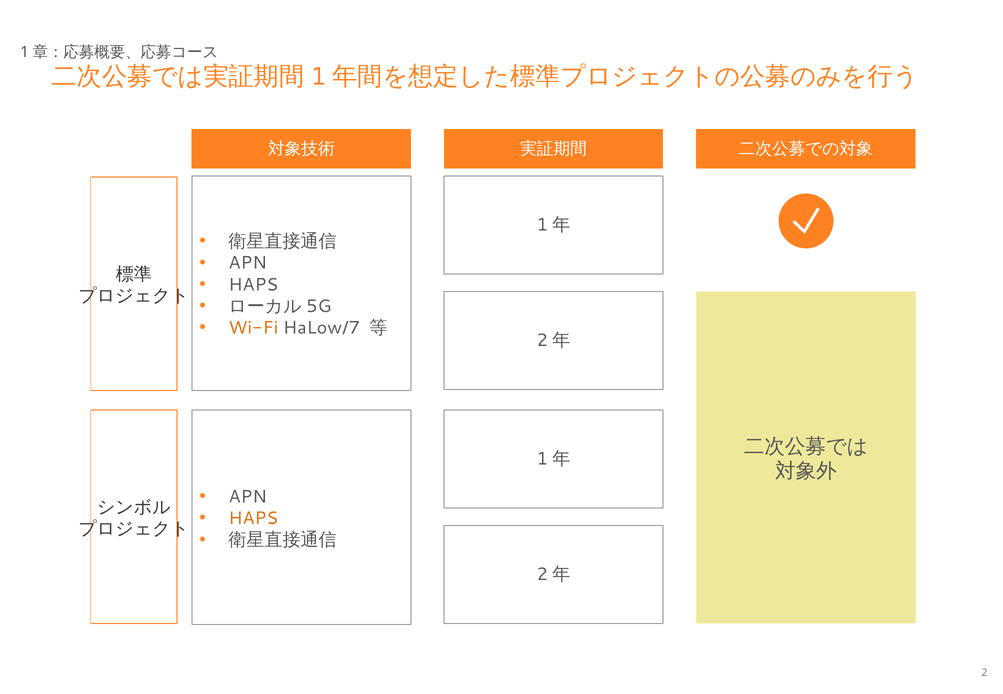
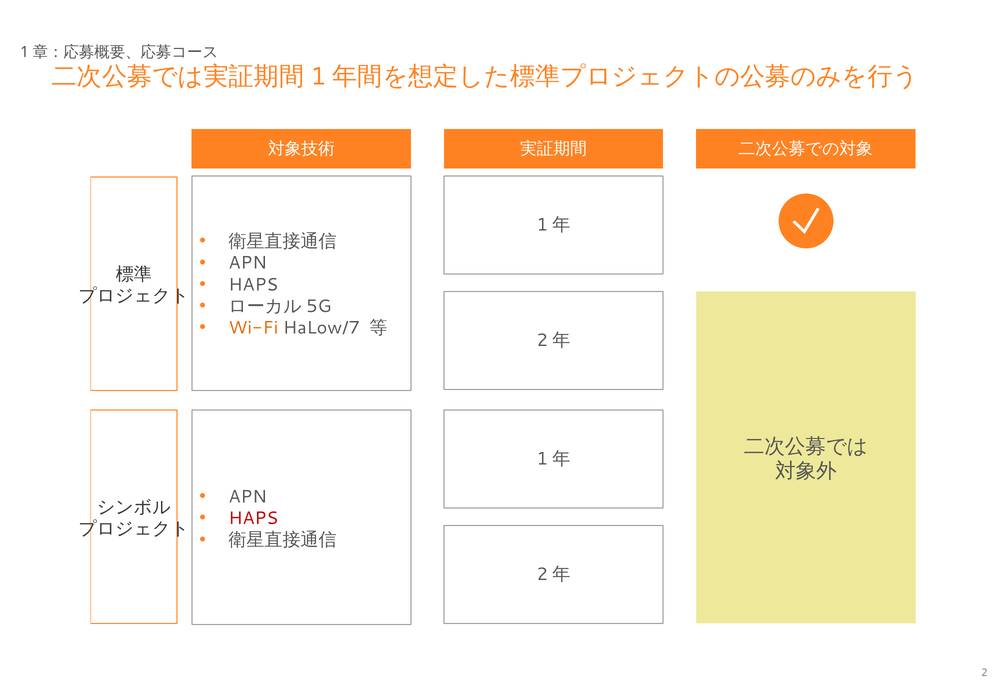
HAPS at (253, 519) colour: orange -> red
